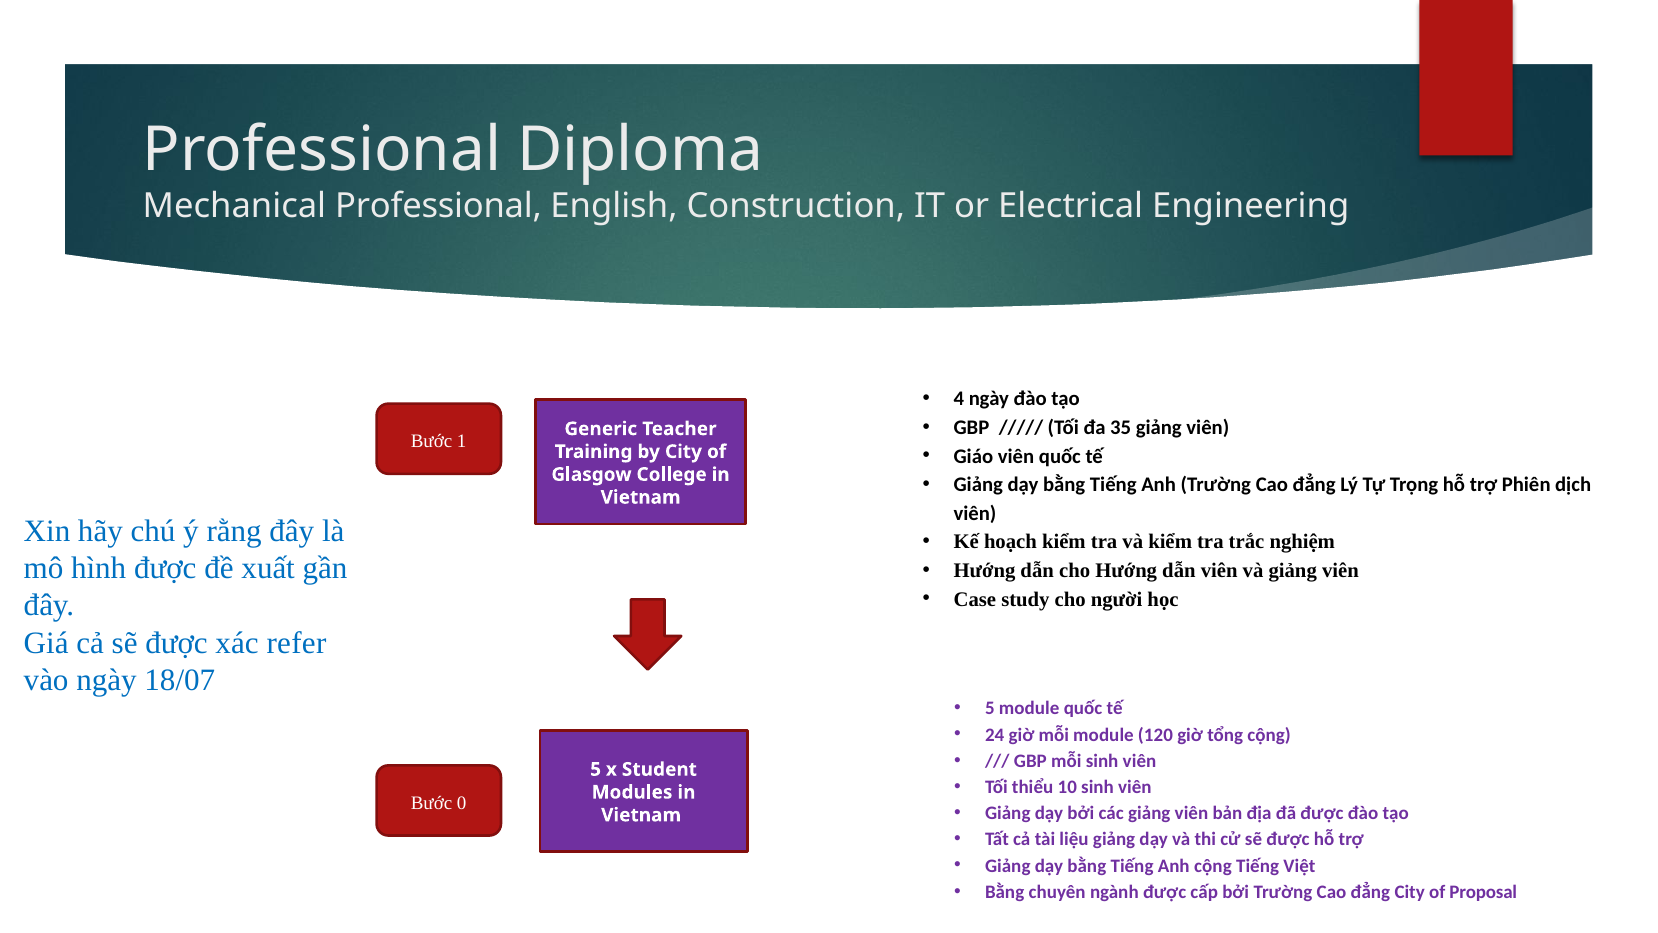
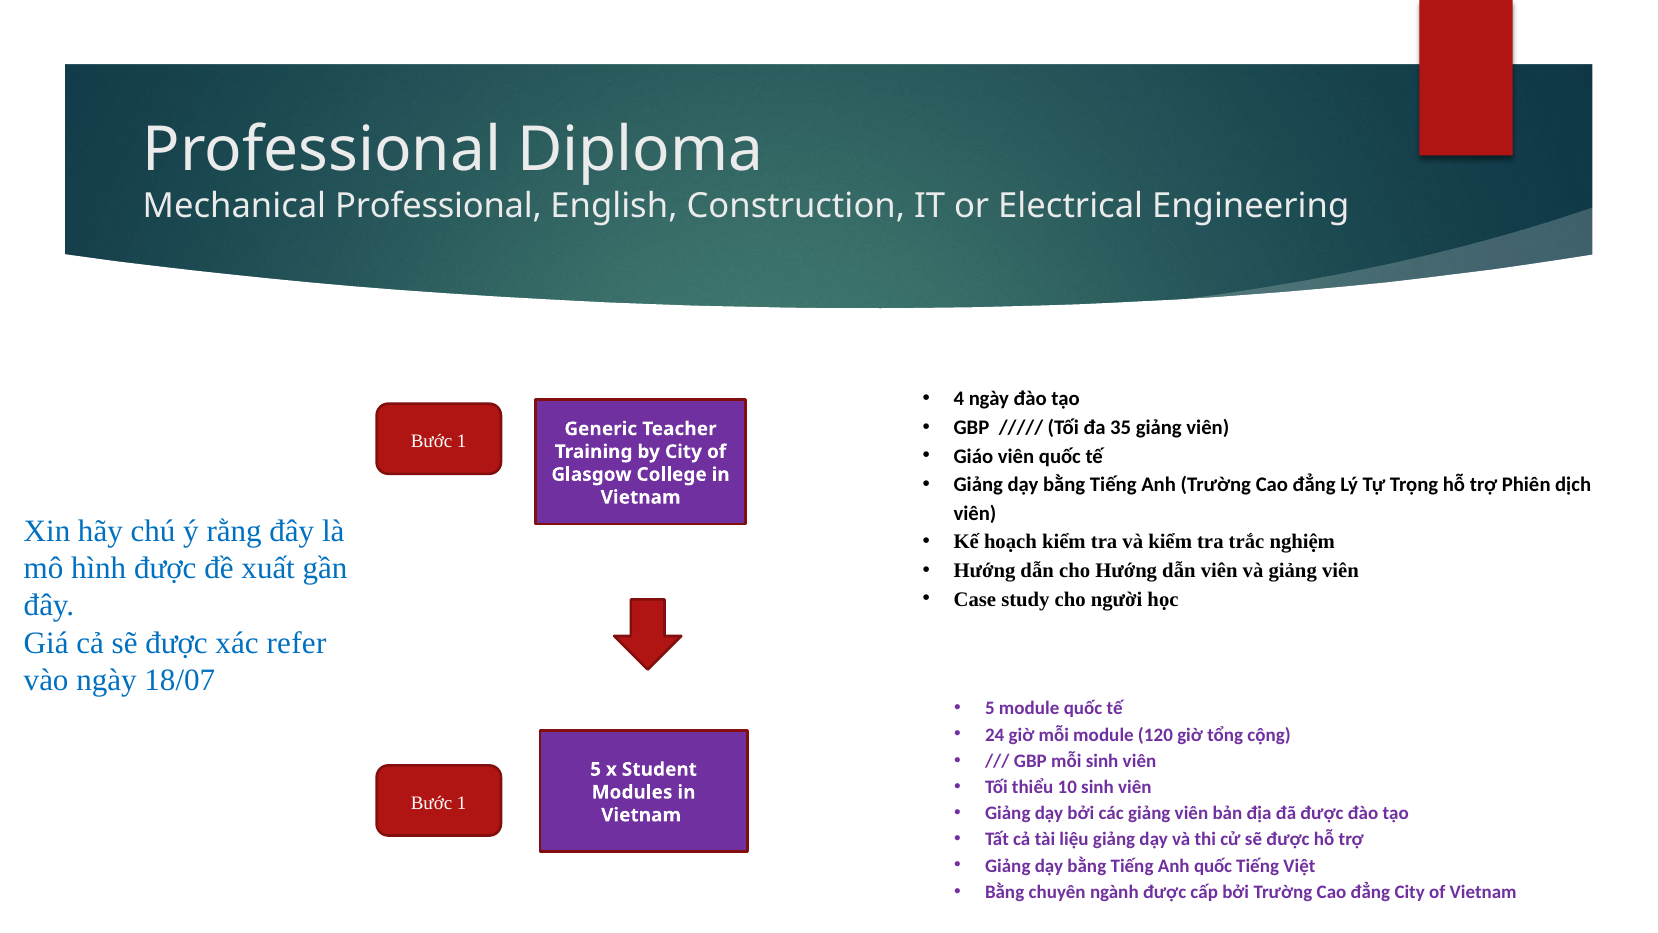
0 at (462, 803): 0 -> 1
Anh cộng: cộng -> quốc
of Proposal: Proposal -> Vietnam
